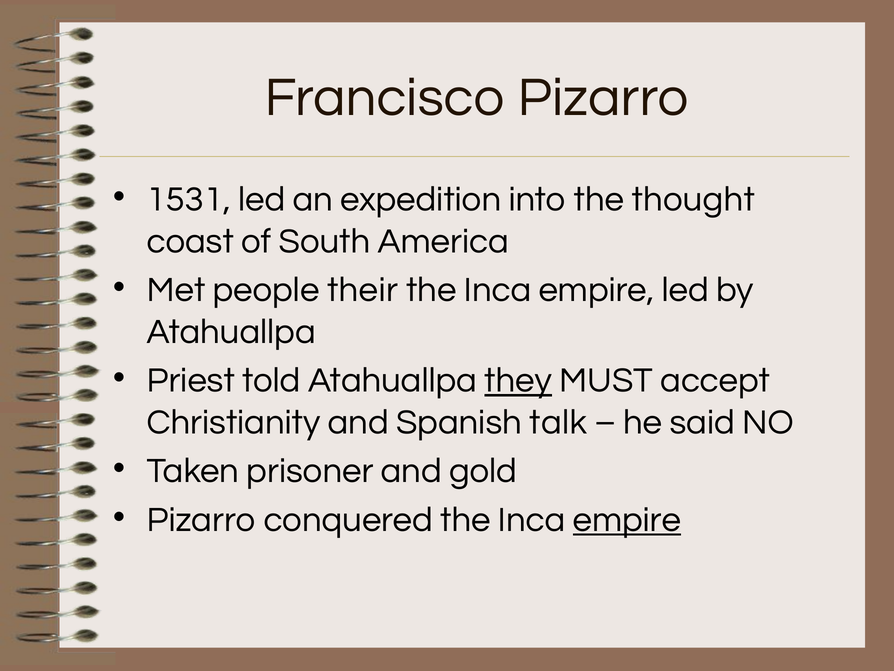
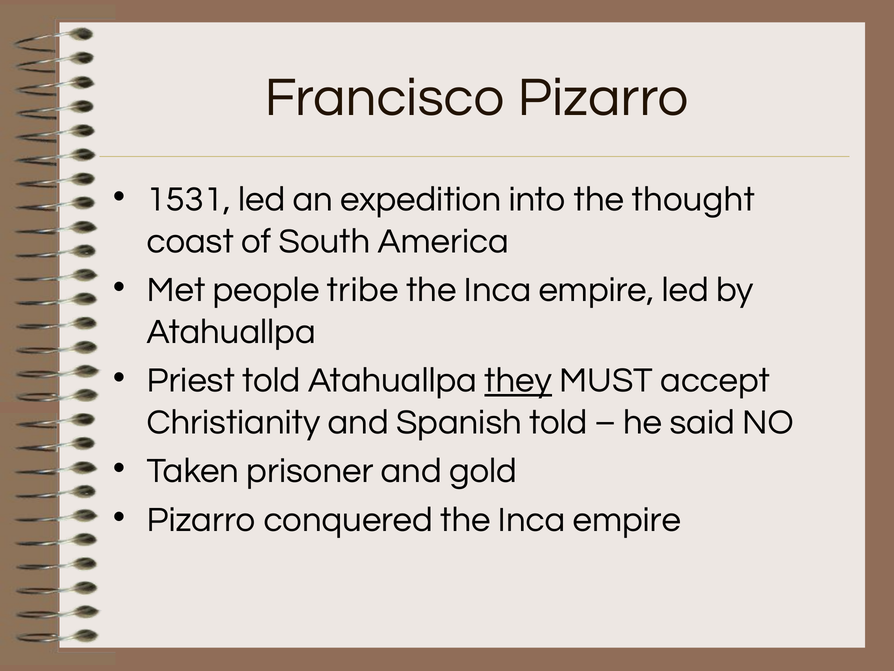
their: their -> tribe
Spanish talk: talk -> told
empire at (627, 519) underline: present -> none
